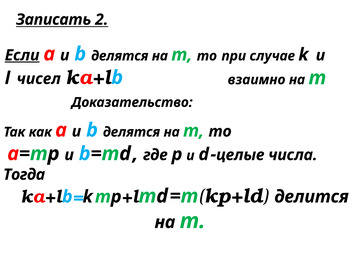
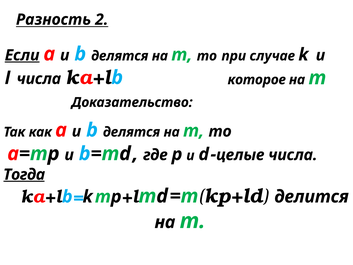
Записать: Записать -> Разность
l чисел: чисел -> числа
взаимно: взаимно -> которое
Тогда underline: none -> present
